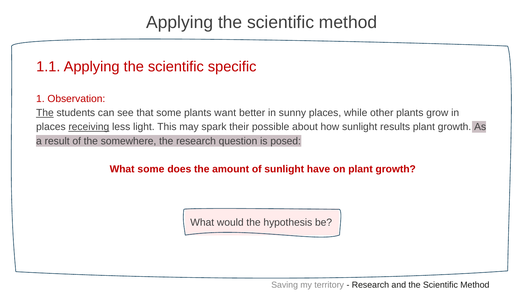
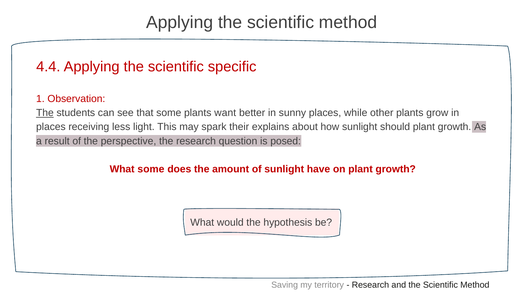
1.1: 1.1 -> 4.4
receiving underline: present -> none
possible: possible -> explains
results: results -> should
somewhere: somewhere -> perspective
